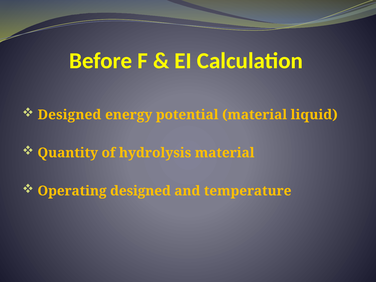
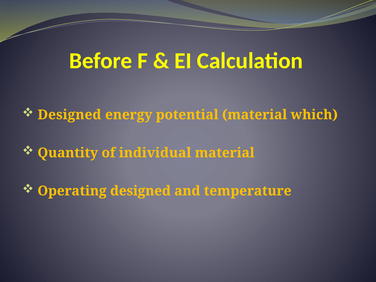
liquid: liquid -> which
hydrolysis: hydrolysis -> individual
